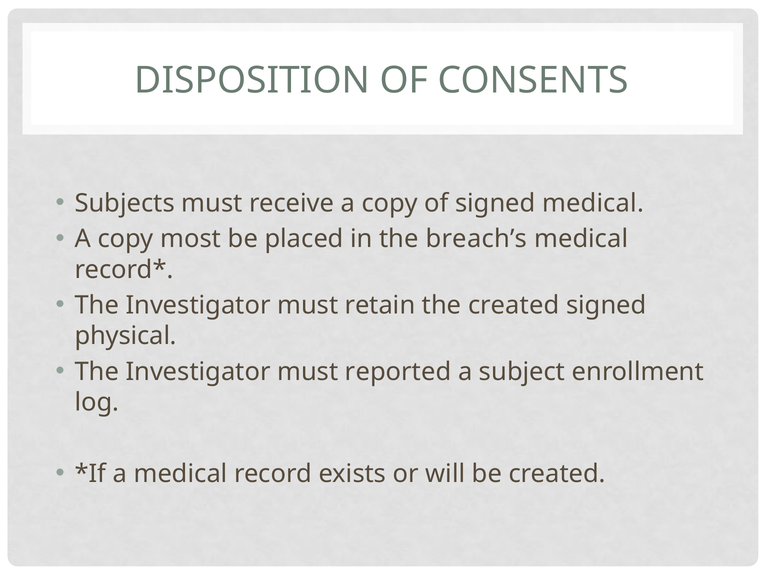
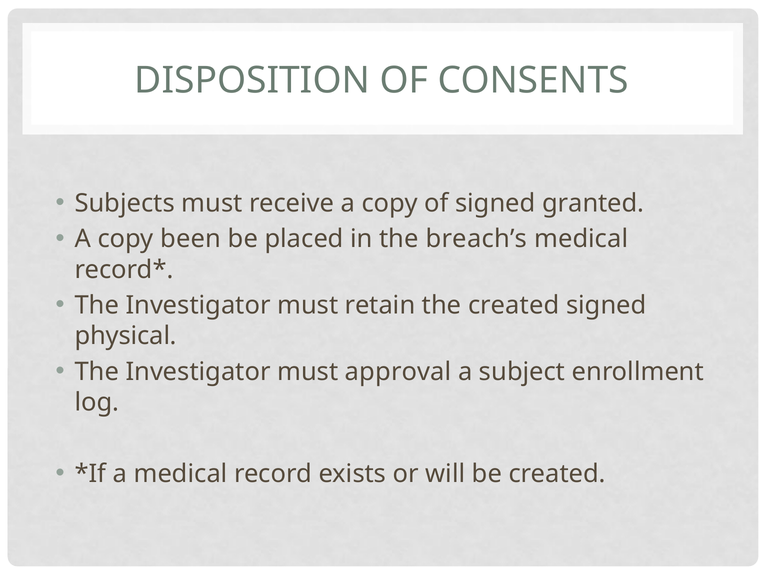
signed medical: medical -> granted
most: most -> been
reported: reported -> approval
